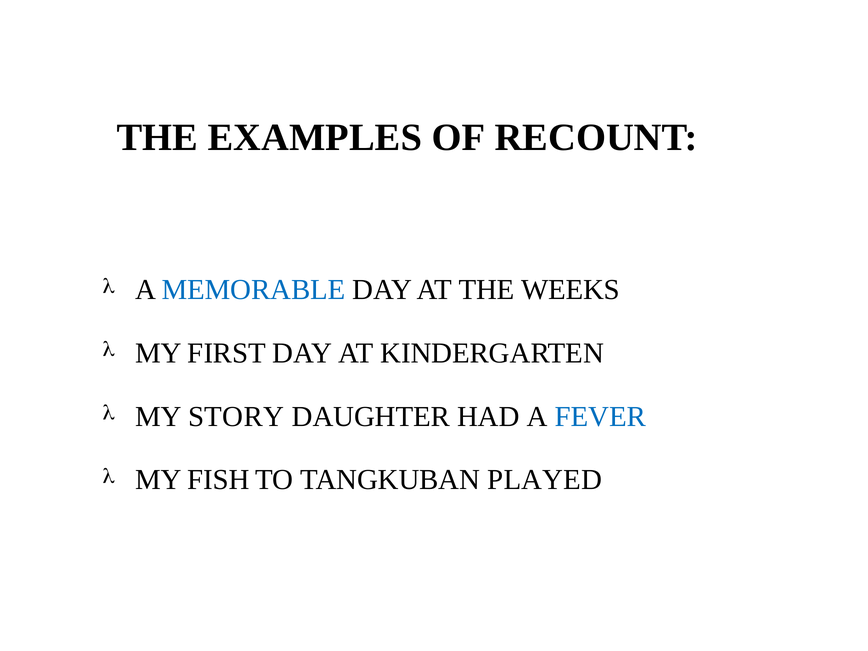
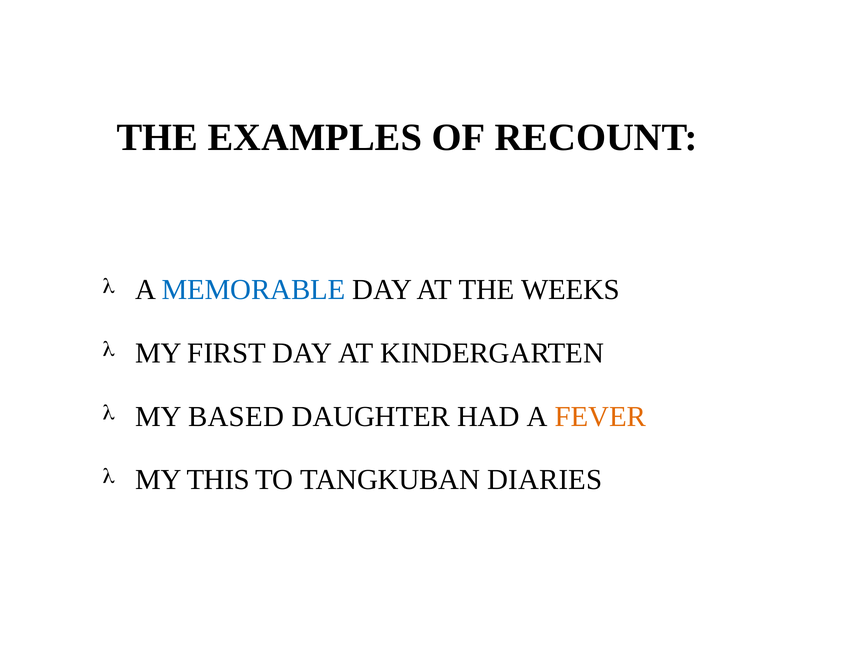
STORY: STORY -> BASED
FEVER colour: blue -> orange
FISH: FISH -> THIS
PLAYED: PLAYED -> DIARIES
